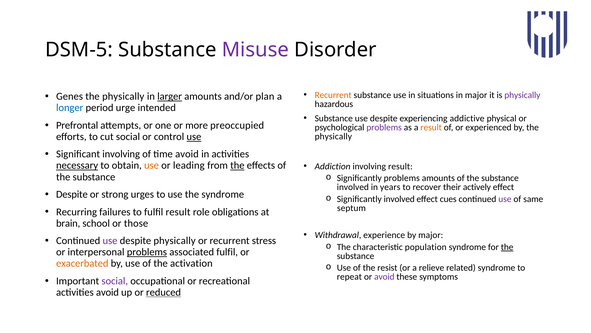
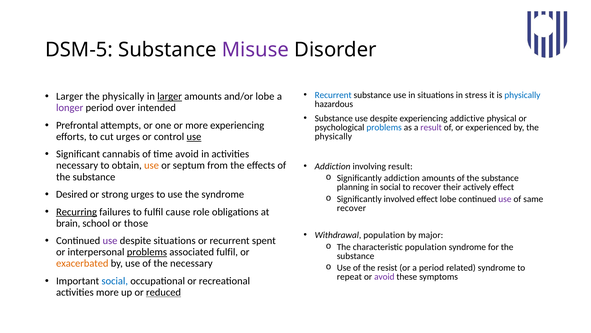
Recurrent at (333, 95) colour: orange -> blue
in major: major -> stress
physically at (522, 95) colour: purple -> blue
Genes at (70, 96): Genes -> Larger
and/or plan: plan -> lobe
longer colour: blue -> purple
urge: urge -> over
more preoccupied: preoccupied -> experiencing
problems at (384, 127) colour: purple -> blue
result at (431, 127) colour: orange -> purple
cut social: social -> urges
Significant involving: involving -> cannabis
necessary at (77, 165) underline: present -> none
leading: leading -> septum
the at (237, 165) underline: present -> none
Significantly problems: problems -> addiction
involved at (353, 187): involved -> planning
in years: years -> social
Despite at (72, 194): Despite -> Desired
effect cues: cues -> lobe
septum at (351, 208): septum -> recover
Recurring underline: none -> present
fulfil result: result -> cause
Withdrawal experience: experience -> population
despite physically: physically -> situations
stress: stress -> spent
the at (507, 247) underline: present -> none
the activation: activation -> necessary
a relieve: relieve -> period
social at (115, 281) colour: purple -> blue
activities avoid: avoid -> more
